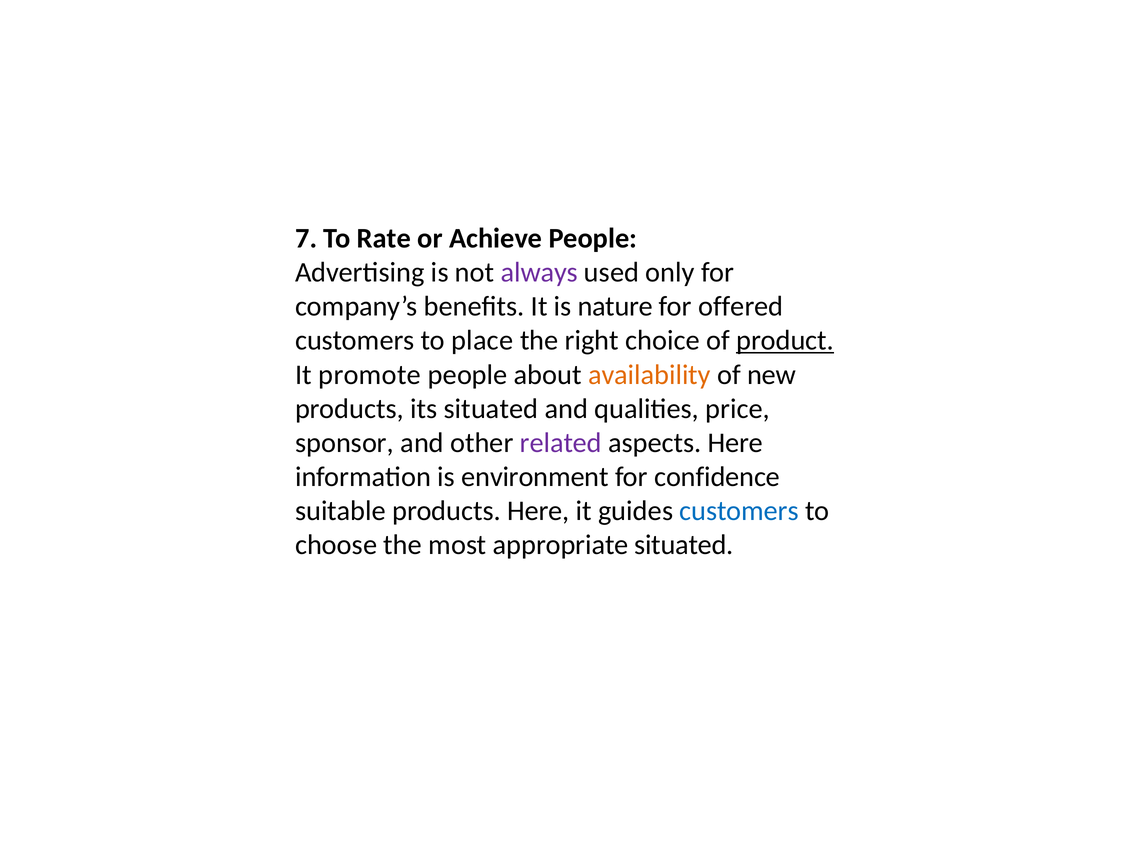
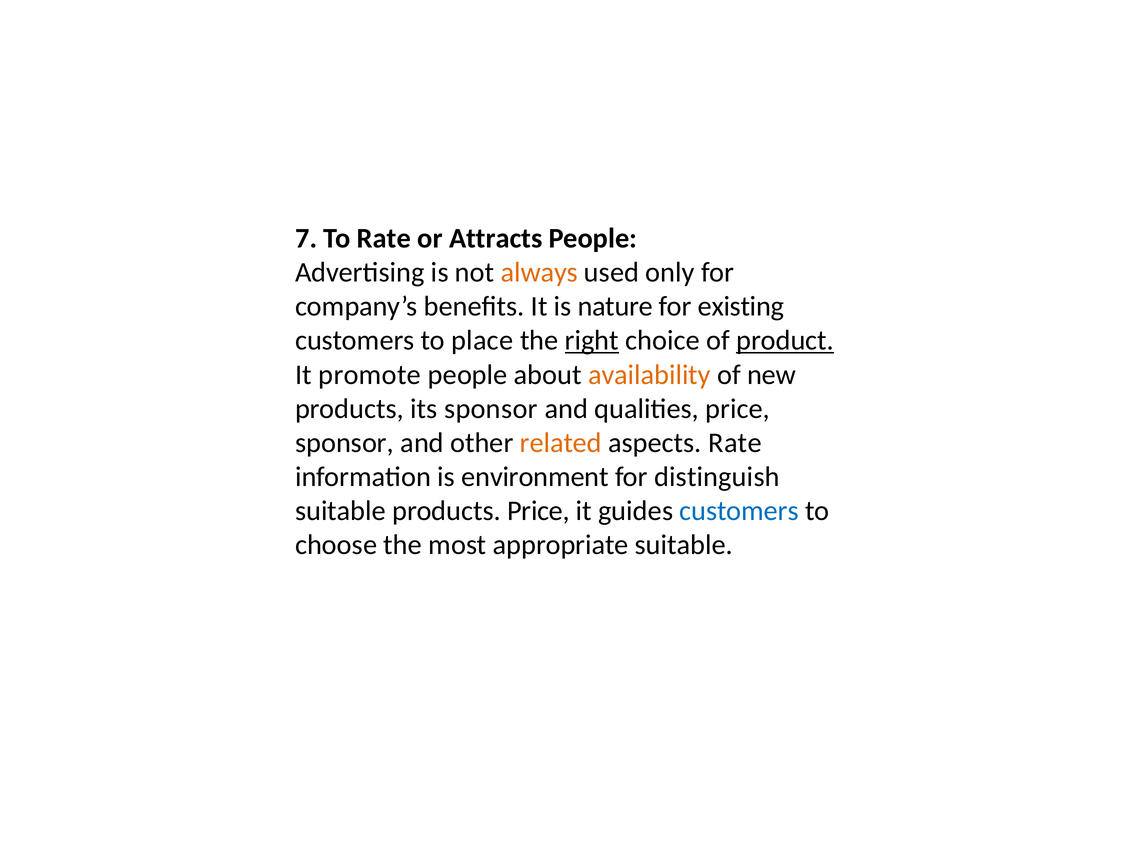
Achieve: Achieve -> Attracts
always colour: purple -> orange
offered: offered -> existing
right underline: none -> present
its situated: situated -> sponsor
related colour: purple -> orange
aspects Here: Here -> Rate
confidence: confidence -> distinguish
products Here: Here -> Price
appropriate situated: situated -> suitable
